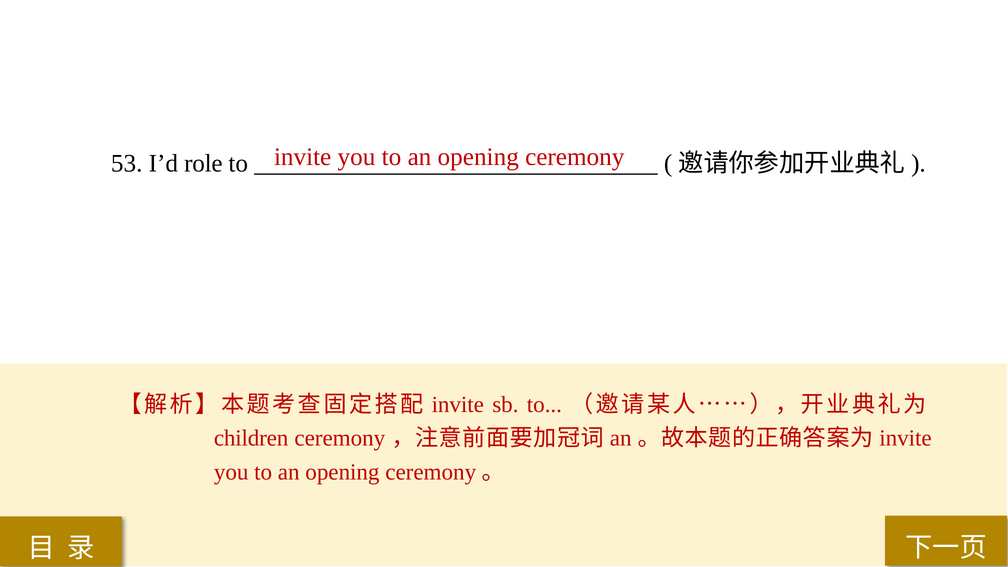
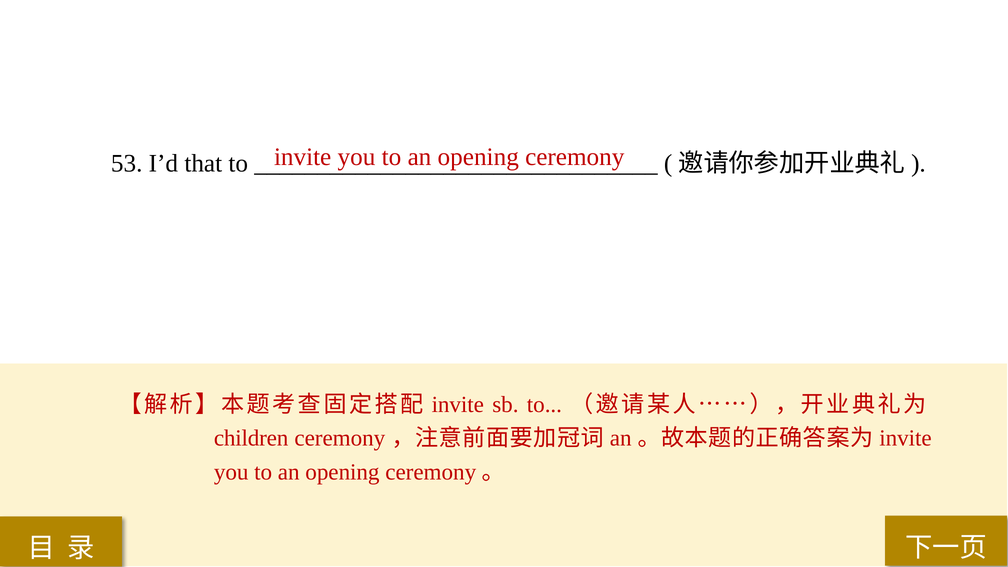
role: role -> that
